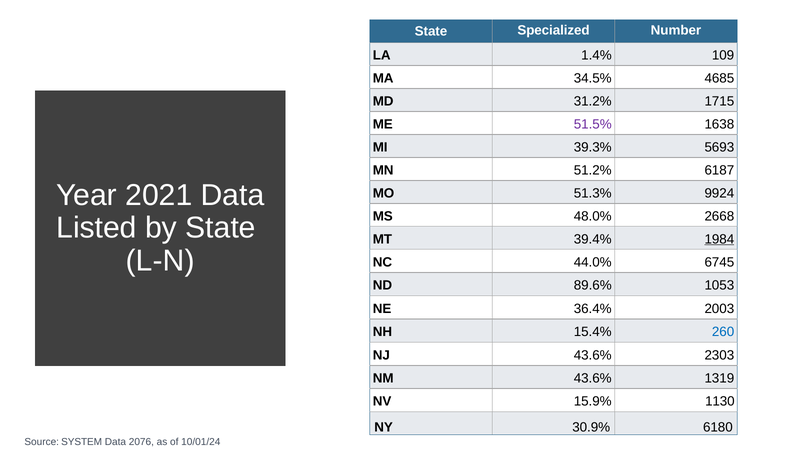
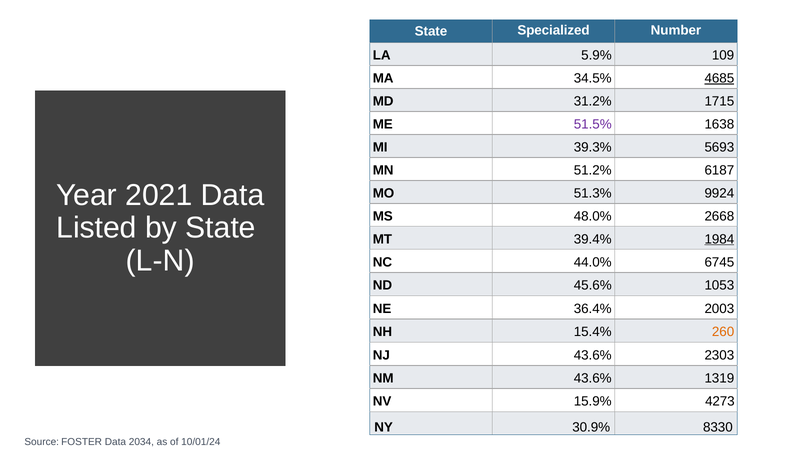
1.4%: 1.4% -> 5.9%
4685 underline: none -> present
89.6%: 89.6% -> 45.6%
260 colour: blue -> orange
1130: 1130 -> 4273
6180: 6180 -> 8330
SYSTEM: SYSTEM -> FOSTER
2076: 2076 -> 2034
